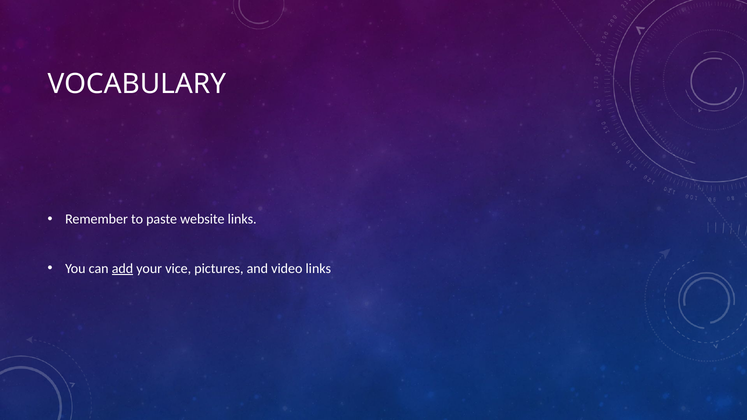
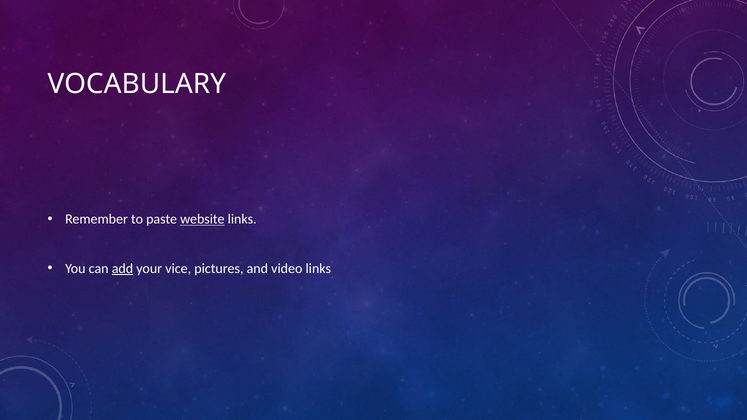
website underline: none -> present
